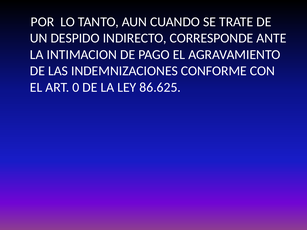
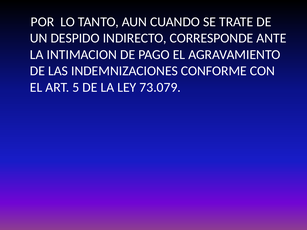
0: 0 -> 5
86.625: 86.625 -> 73.079
